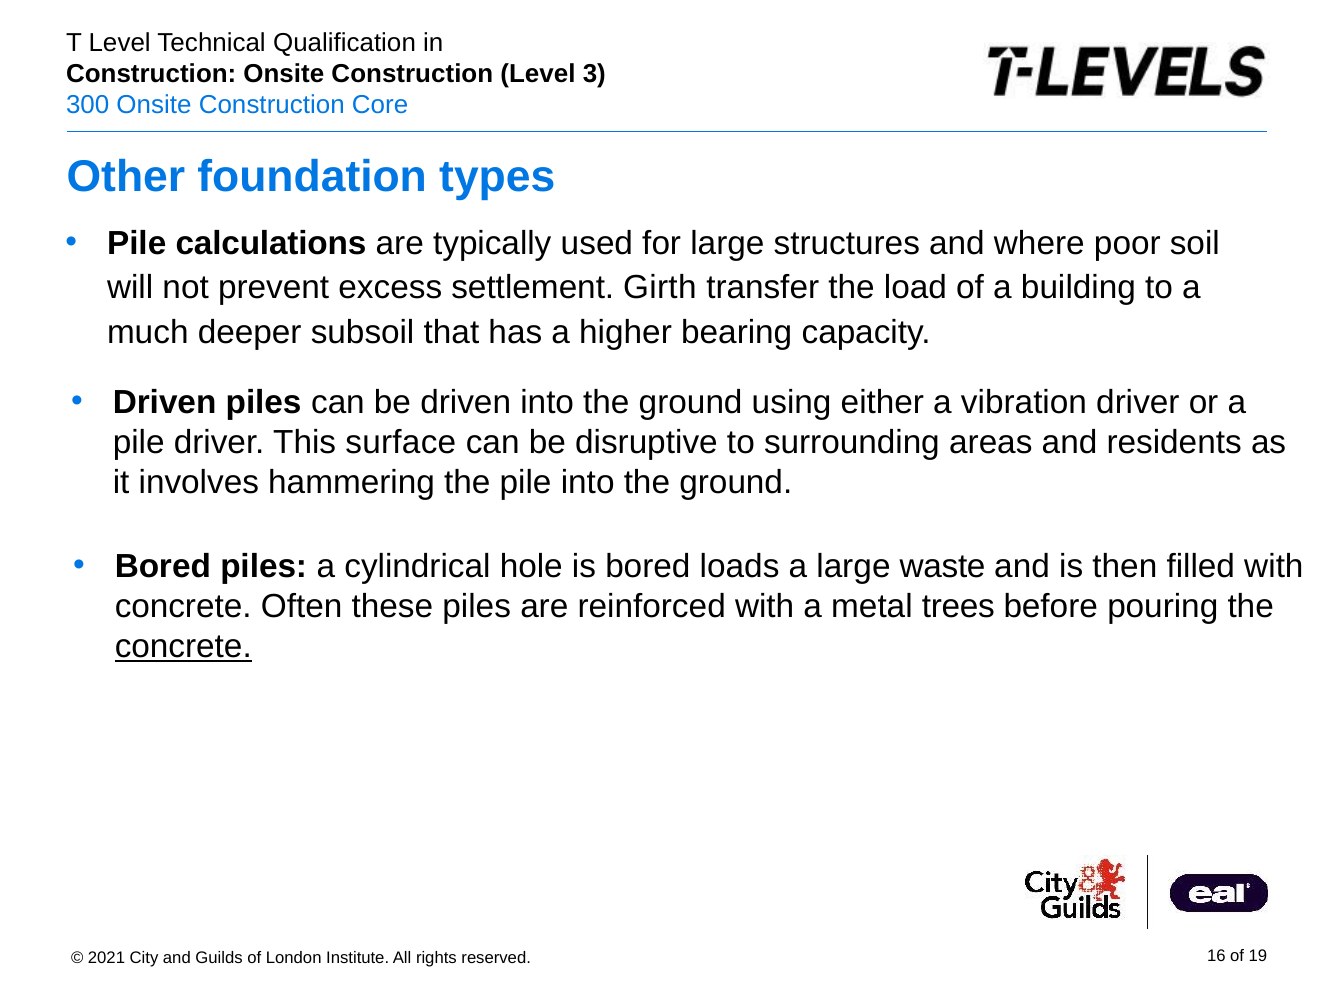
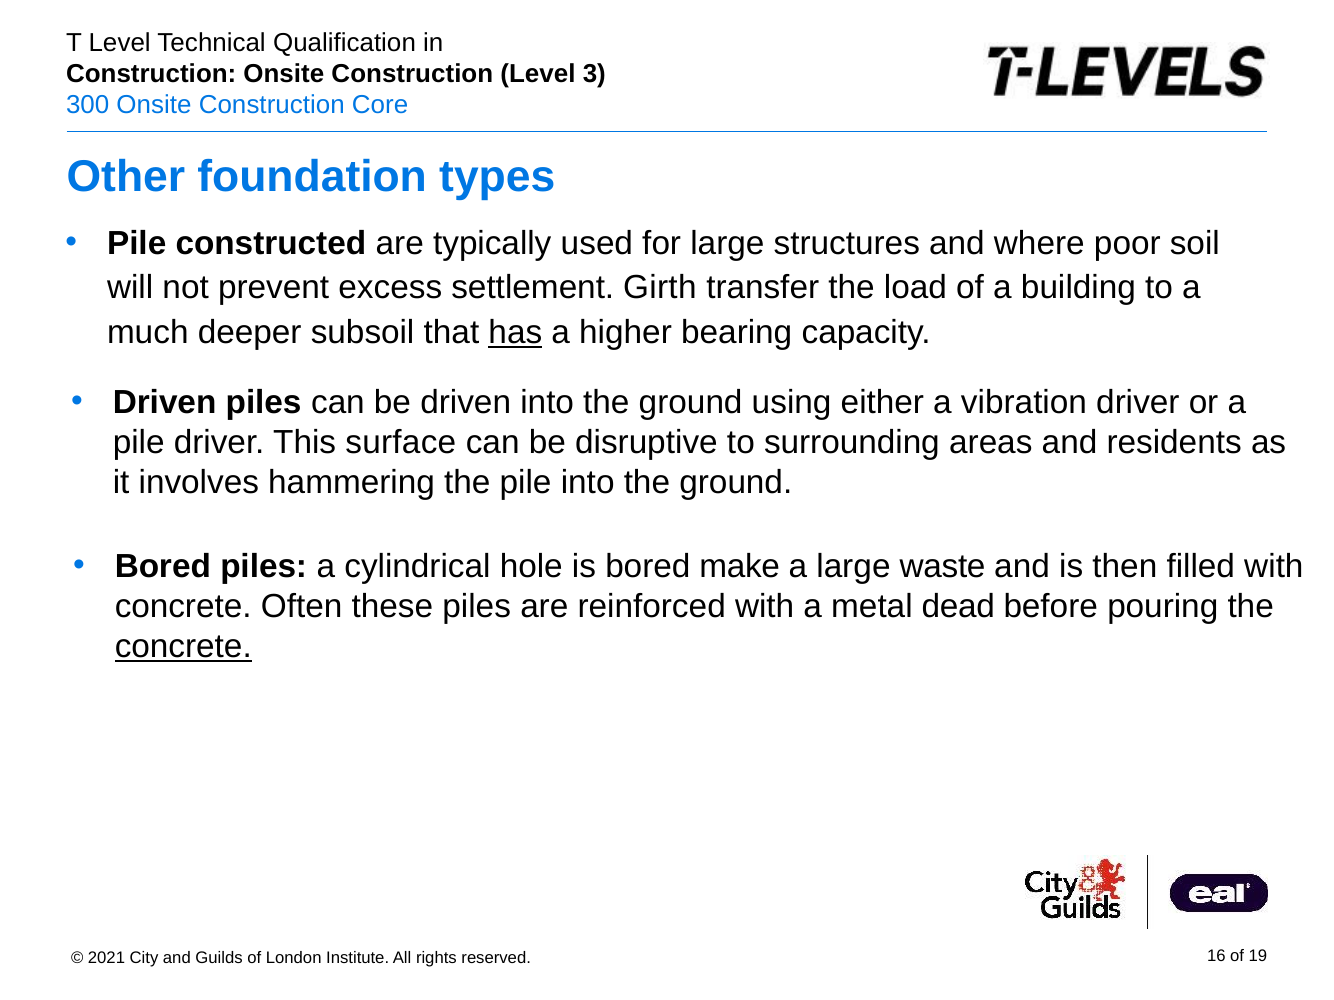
calculations: calculations -> constructed
has underline: none -> present
loads: loads -> make
trees: trees -> dead
